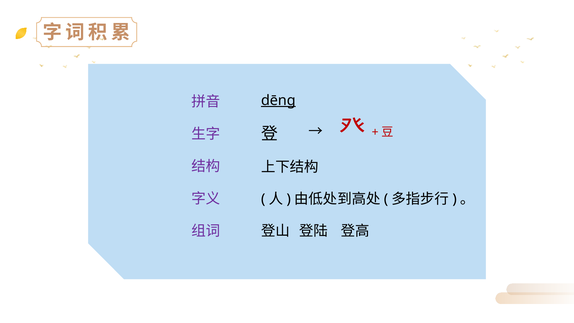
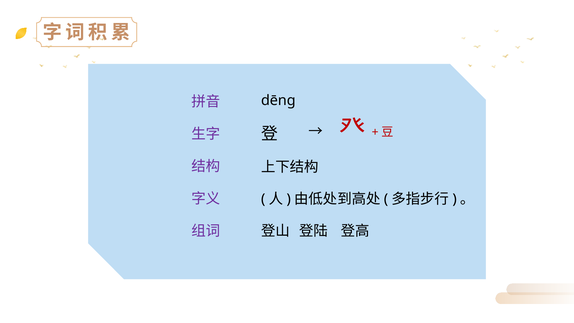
dēng underline: present -> none
